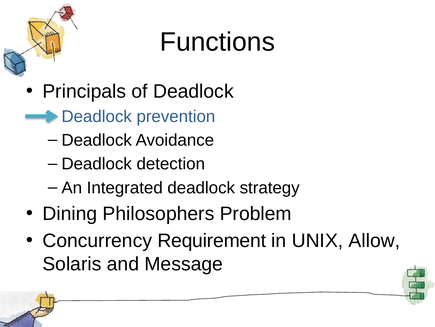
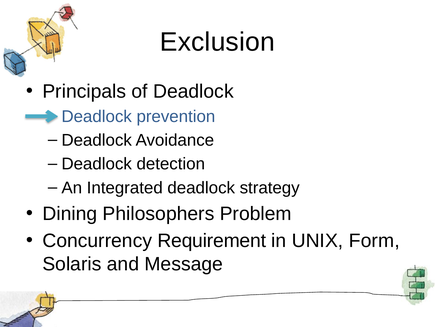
Functions: Functions -> Exclusion
Allow: Allow -> Form
